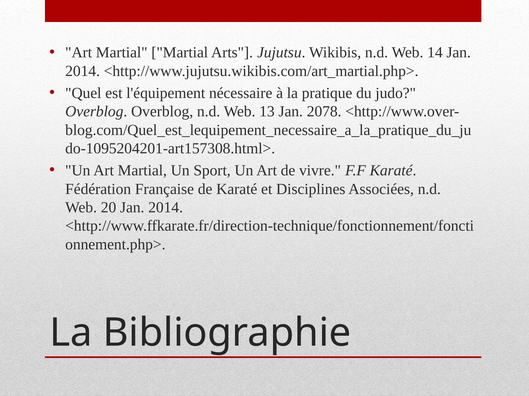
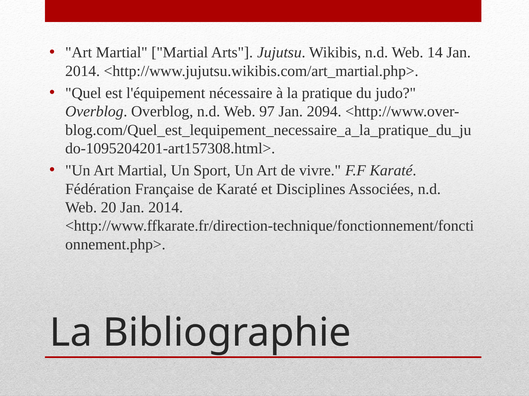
13: 13 -> 97
2078: 2078 -> 2094
